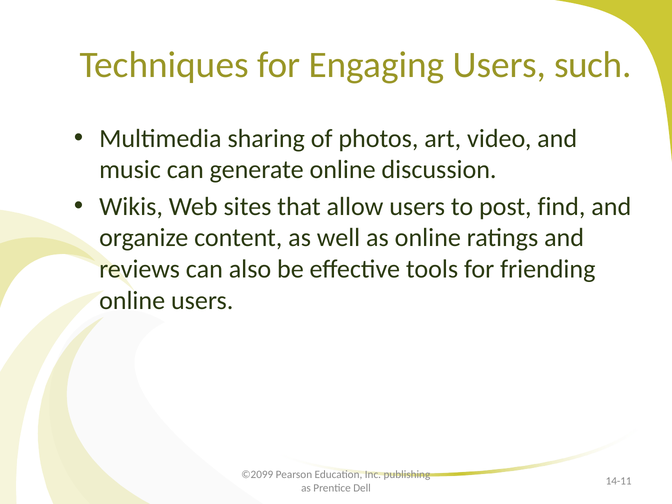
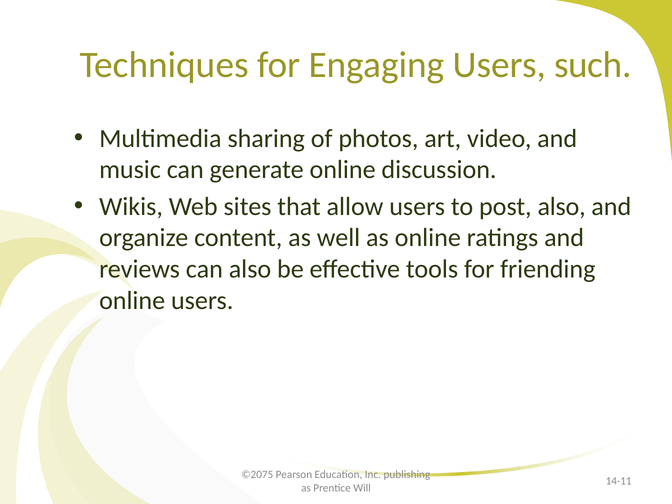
post find: find -> also
©2099: ©2099 -> ©2075
Dell: Dell -> Will
